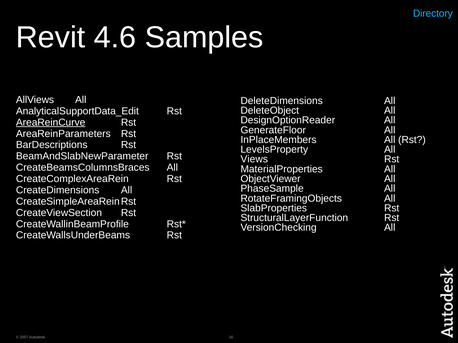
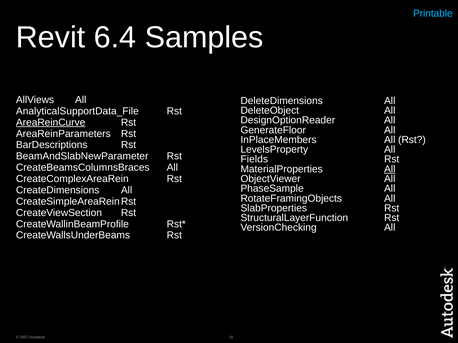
Directory: Directory -> Printable
4.6: 4.6 -> 6.4
AnalyticalSupportData_Edit: AnalyticalSupportData_Edit -> AnalyticalSupportData_File
Views: Views -> Fields
All at (390, 169) underline: none -> present
